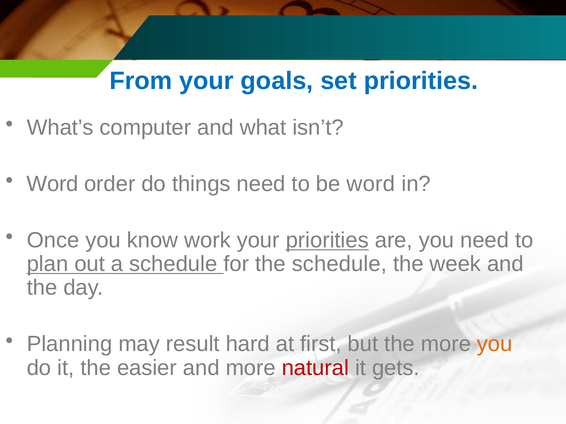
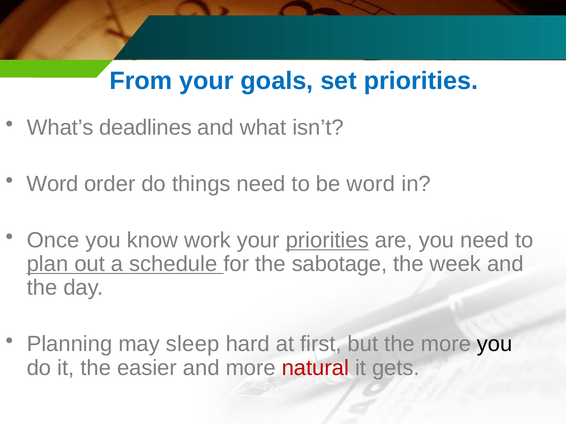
computer: computer -> deadlines
the schedule: schedule -> sabotage
result: result -> sleep
you at (495, 344) colour: orange -> black
